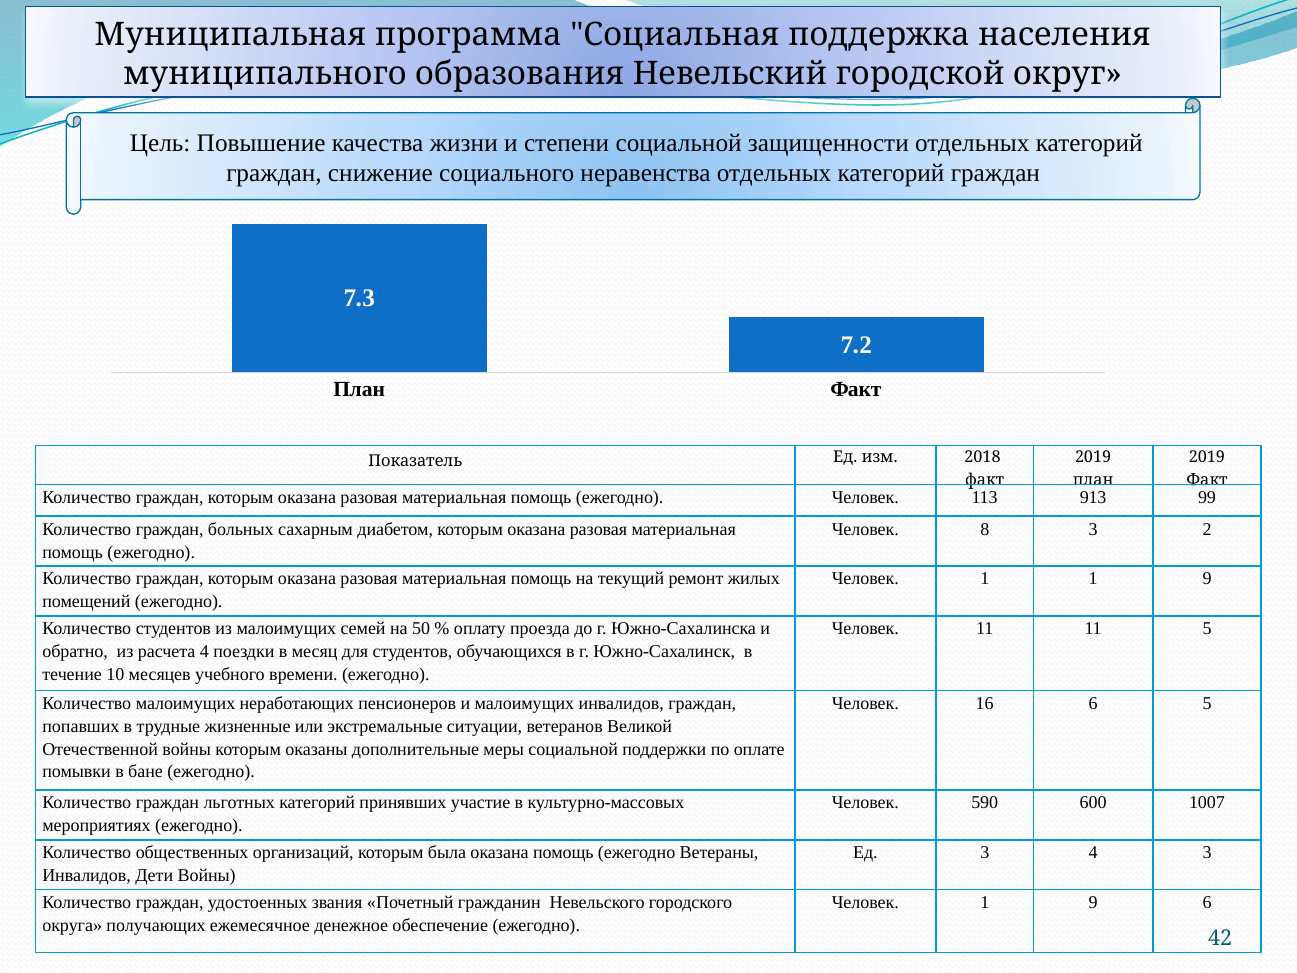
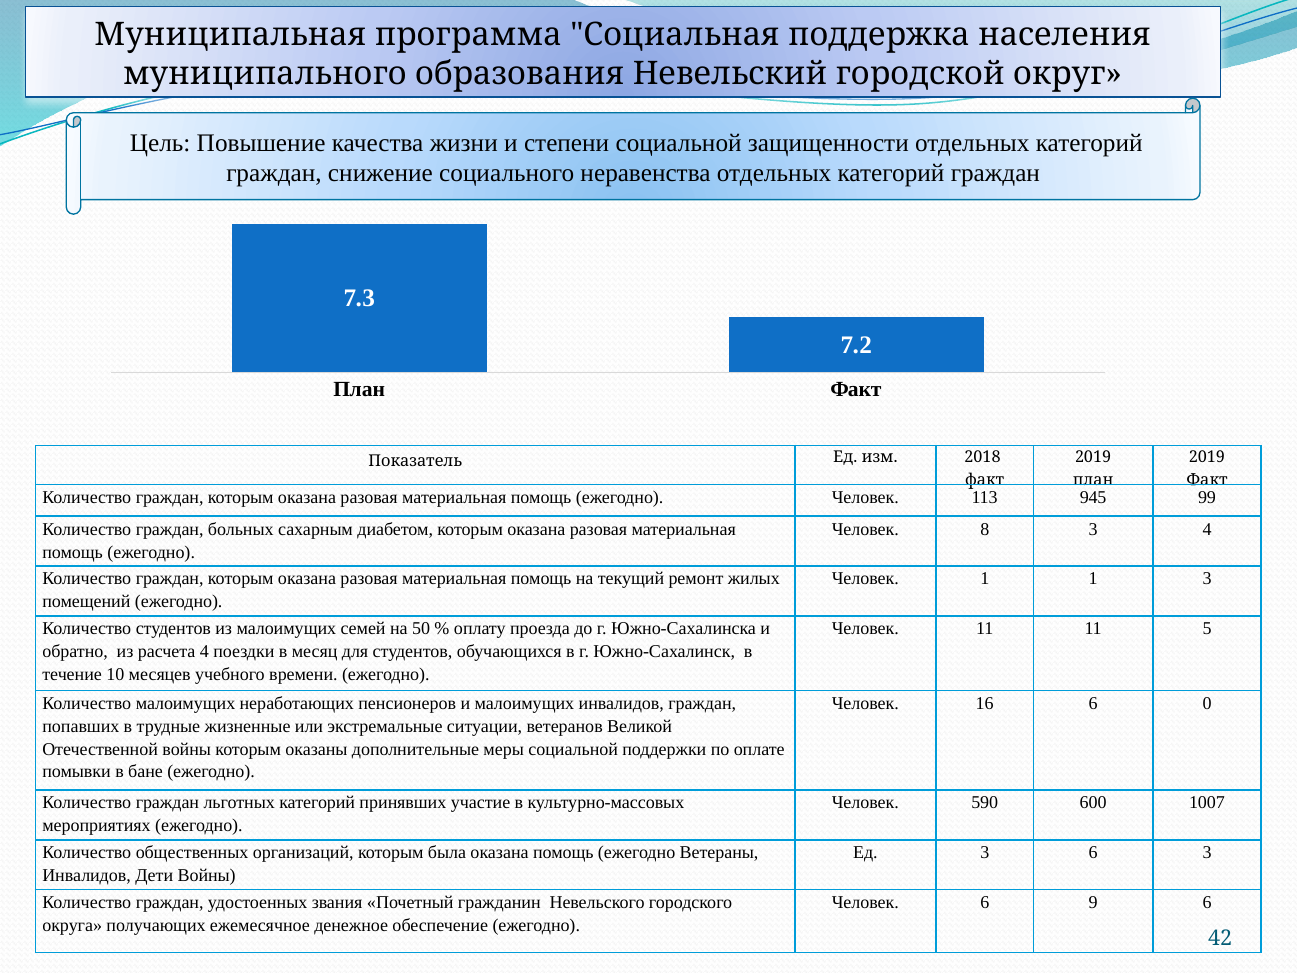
913: 913 -> 945
3 2: 2 -> 4
1 1 9: 9 -> 3
6 5: 5 -> 0
3 4: 4 -> 6
1 at (985, 902): 1 -> 6
